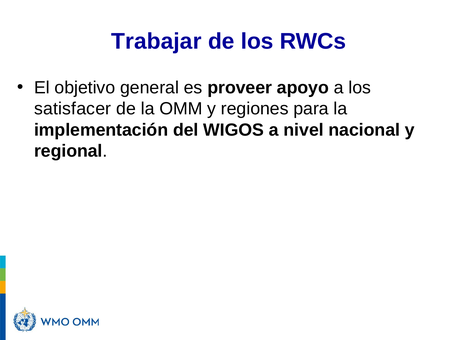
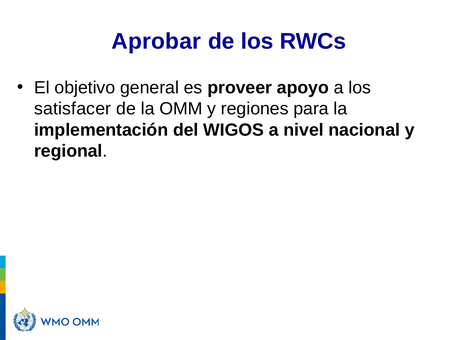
Trabajar: Trabajar -> Aprobar
